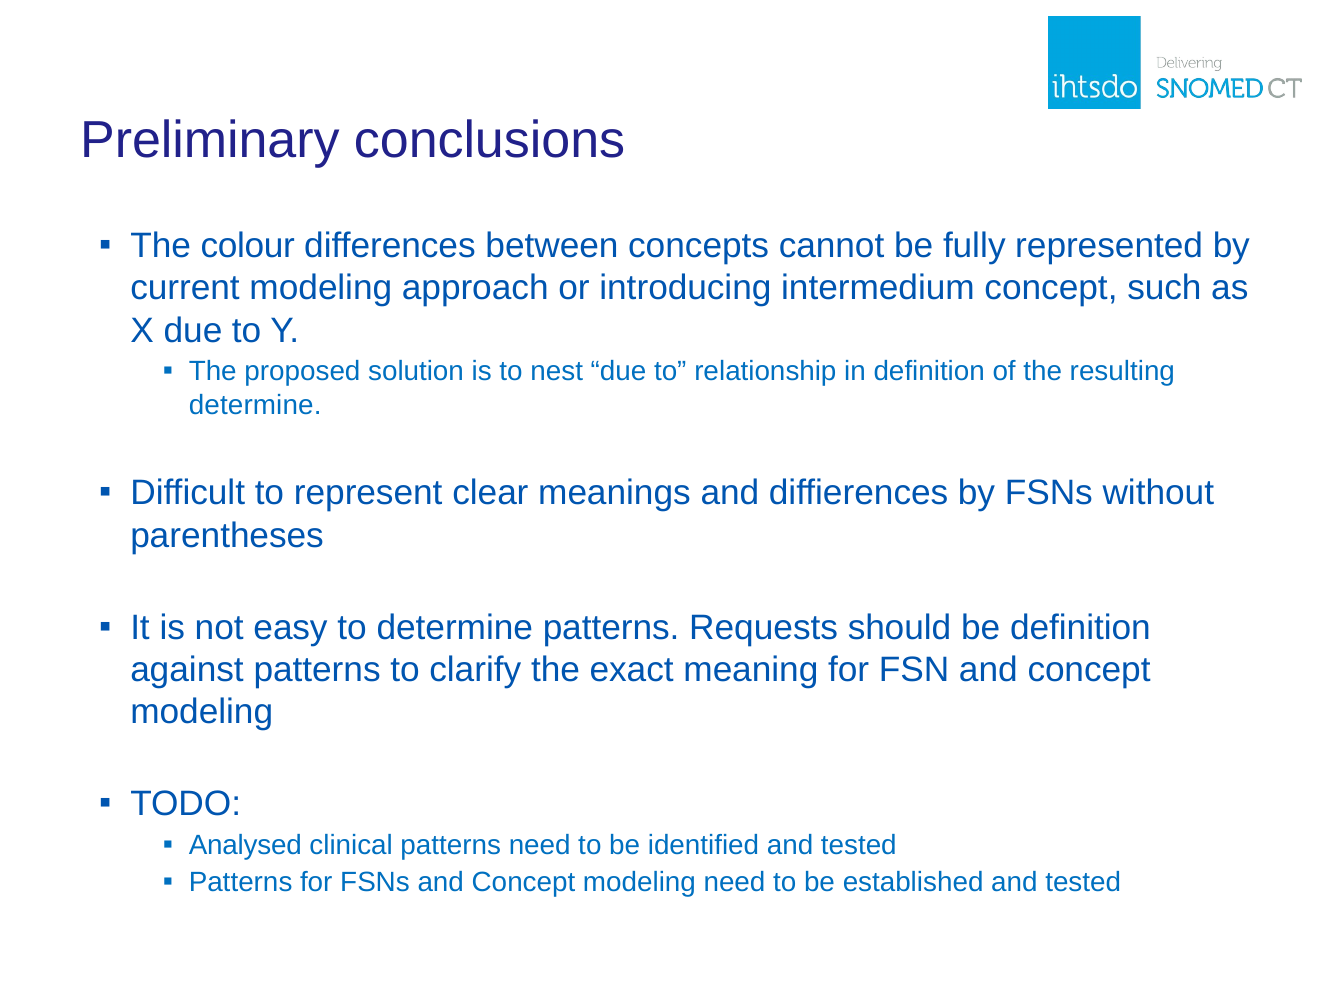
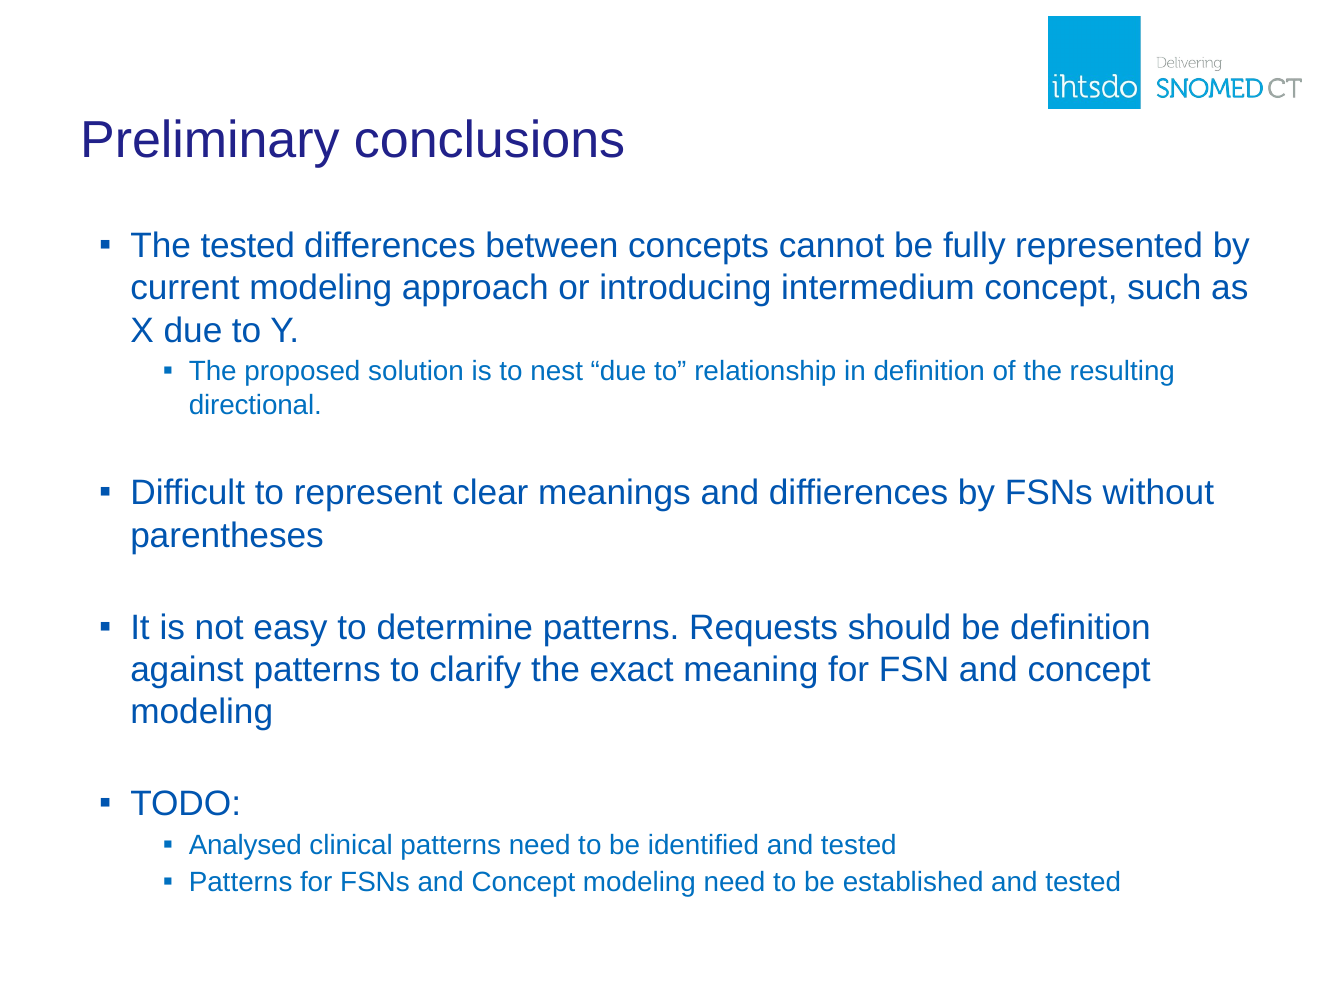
The colour: colour -> tested
determine at (255, 405): determine -> directional
